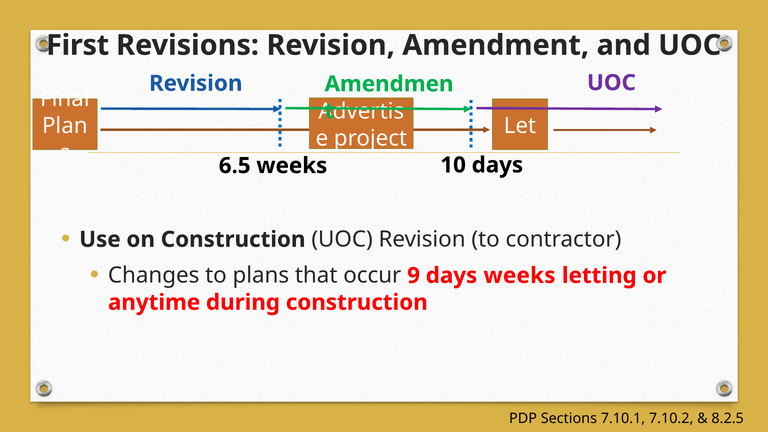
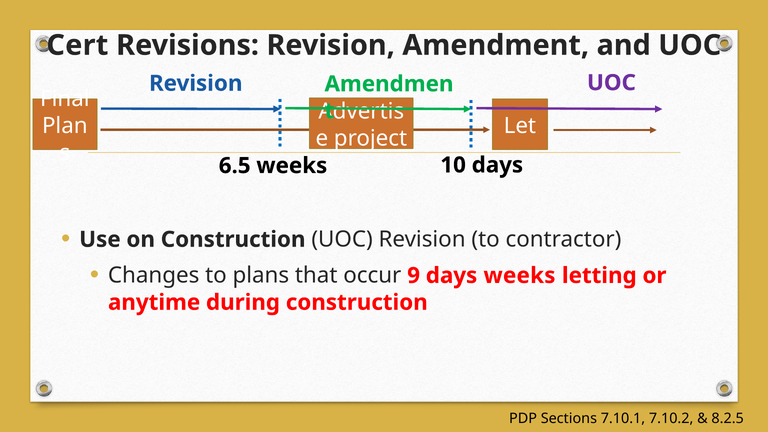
First: First -> Cert
